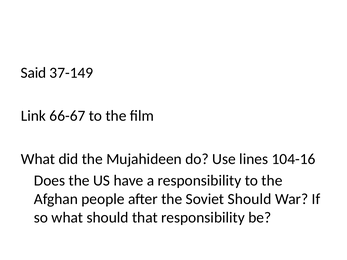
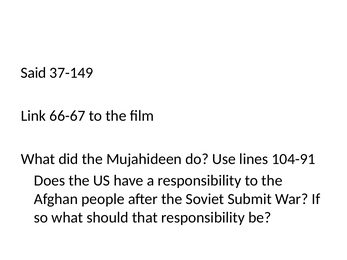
104-16: 104-16 -> 104-91
Soviet Should: Should -> Submit
